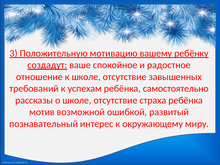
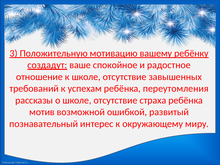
самостоятельно: самостоятельно -> переутомления
